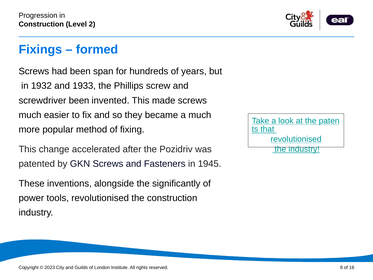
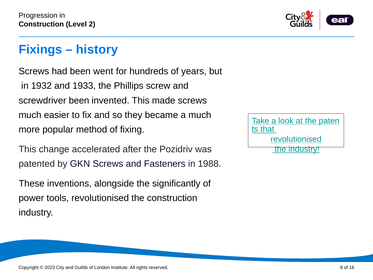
formed: formed -> history
span: span -> went
1945: 1945 -> 1988
